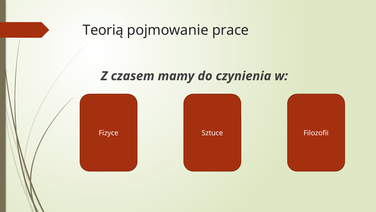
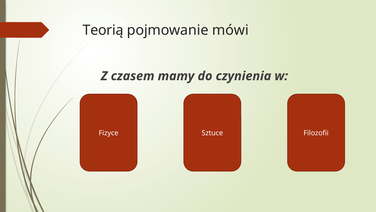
prace: prace -> mówi
